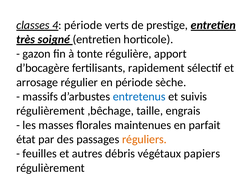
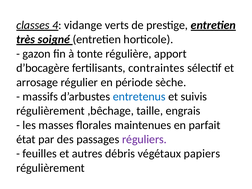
4 période: période -> vidange
rapidement: rapidement -> contraintes
réguliers colour: orange -> purple
